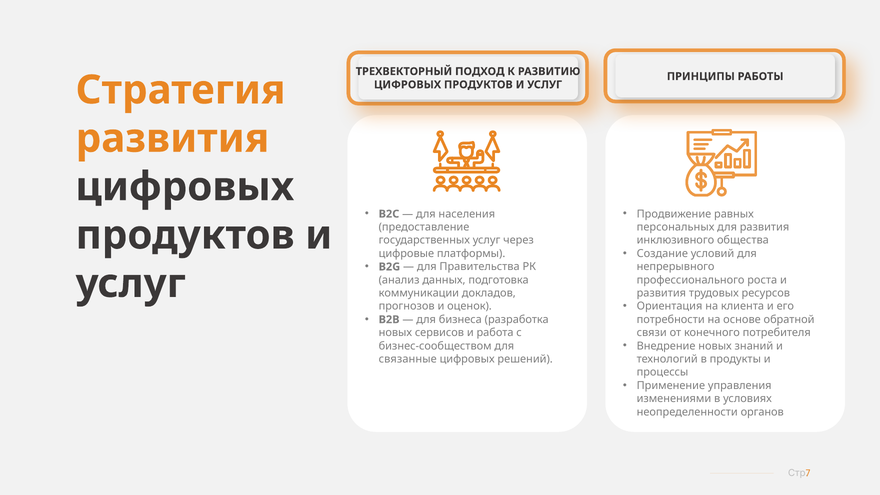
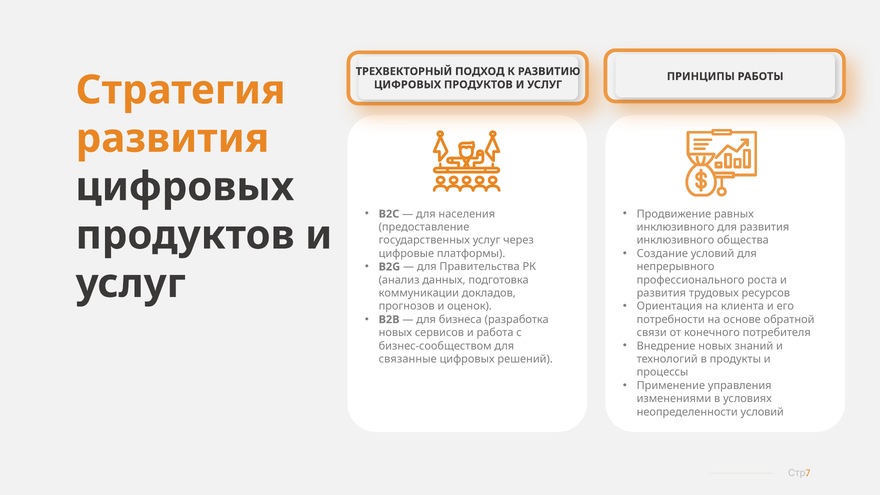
персональных at (676, 227): персональных -> инклюзивного
неопределенности органов: органов -> условий
